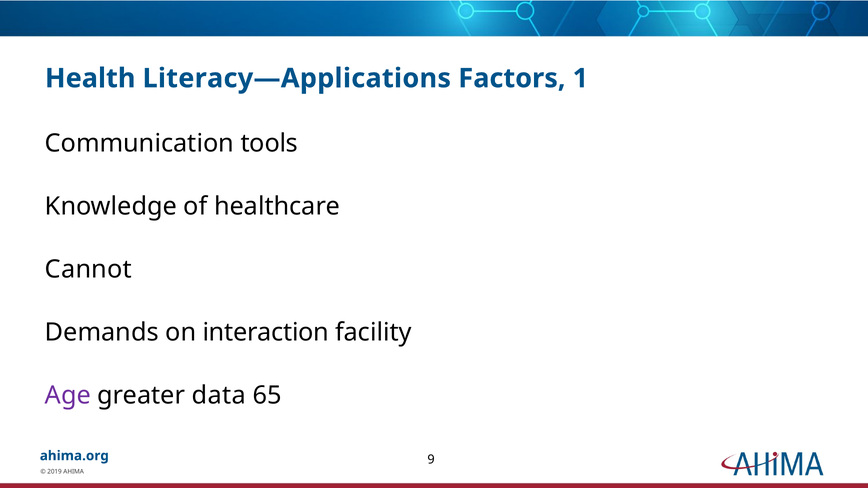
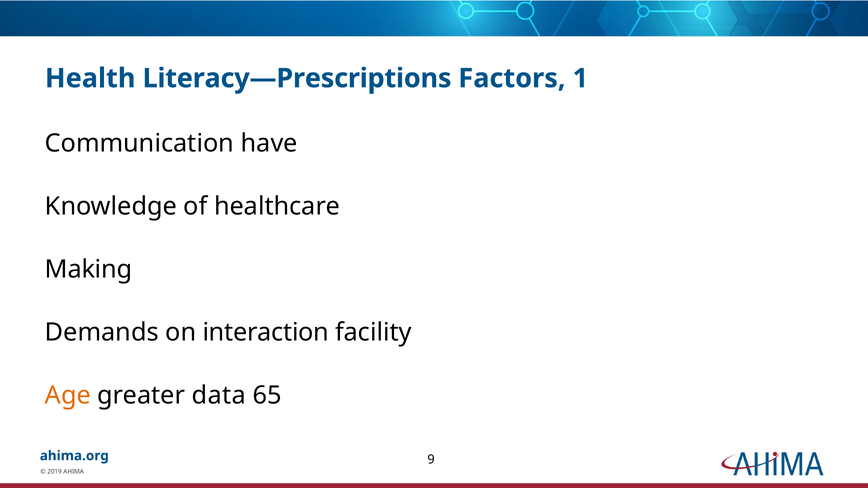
Literacy—Applications: Literacy—Applications -> Literacy—Prescriptions
tools: tools -> have
Cannot: Cannot -> Making
Age colour: purple -> orange
